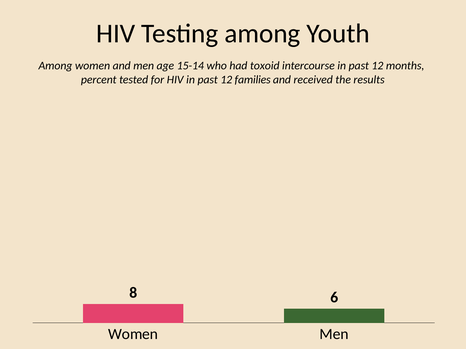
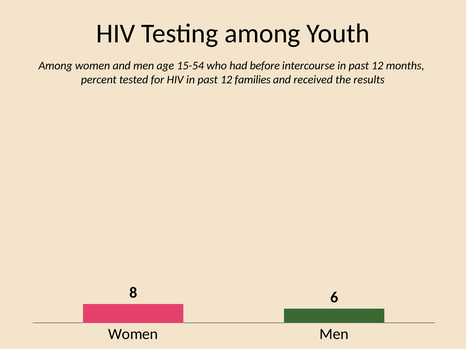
15-14: 15-14 -> 15-54
toxoid: toxoid -> before
